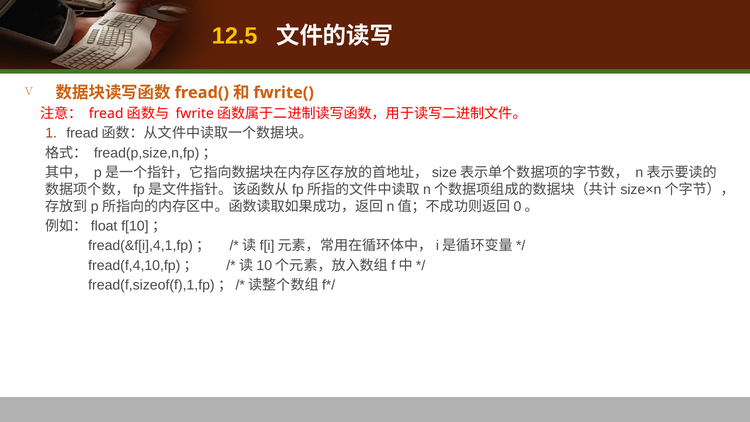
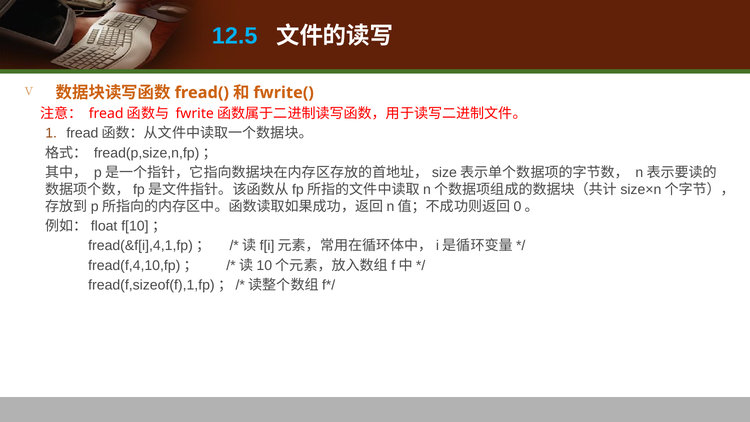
12.5 colour: yellow -> light blue
